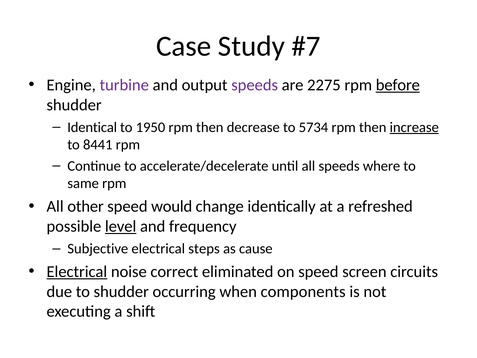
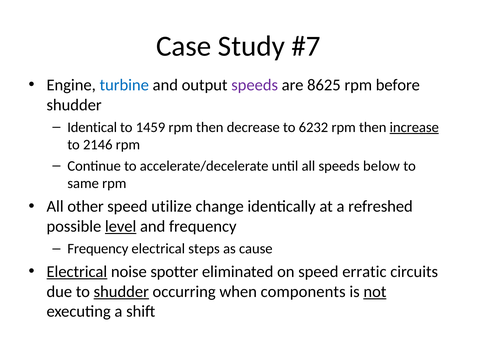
turbine colour: purple -> blue
2275: 2275 -> 8625
before underline: present -> none
1950: 1950 -> 1459
5734: 5734 -> 6232
8441: 8441 -> 2146
where: where -> below
would: would -> utilize
Subjective at (98, 249): Subjective -> Frequency
correct: correct -> spotter
screen: screen -> erratic
shudder at (121, 291) underline: none -> present
not underline: none -> present
